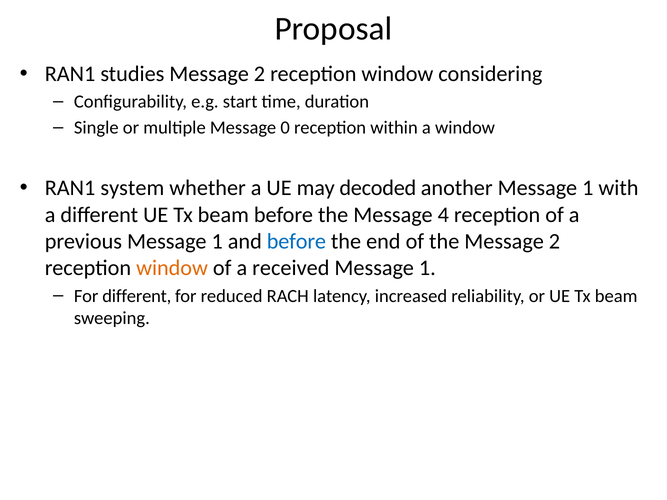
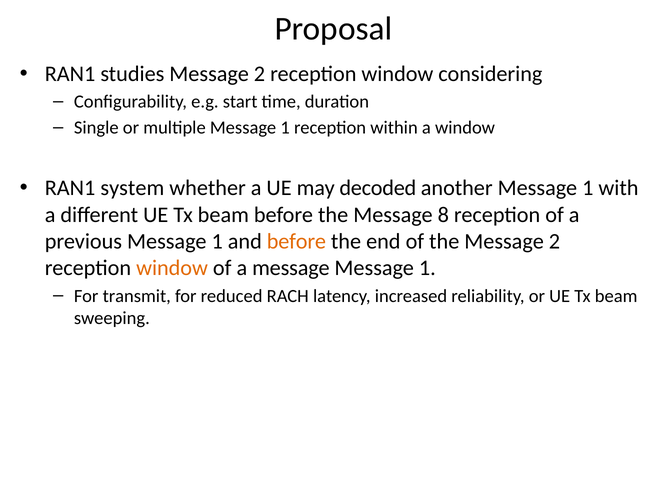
multiple Message 0: 0 -> 1
4: 4 -> 8
before at (296, 241) colour: blue -> orange
a received: received -> message
For different: different -> transmit
